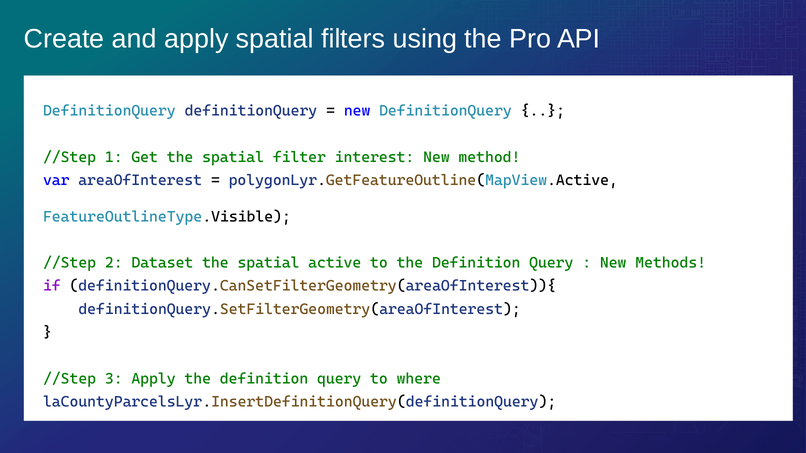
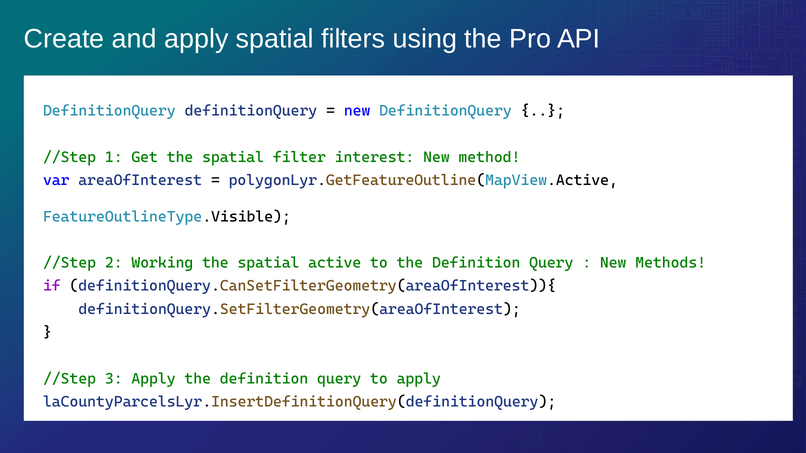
Dataset: Dataset -> Working
to where: where -> apply
